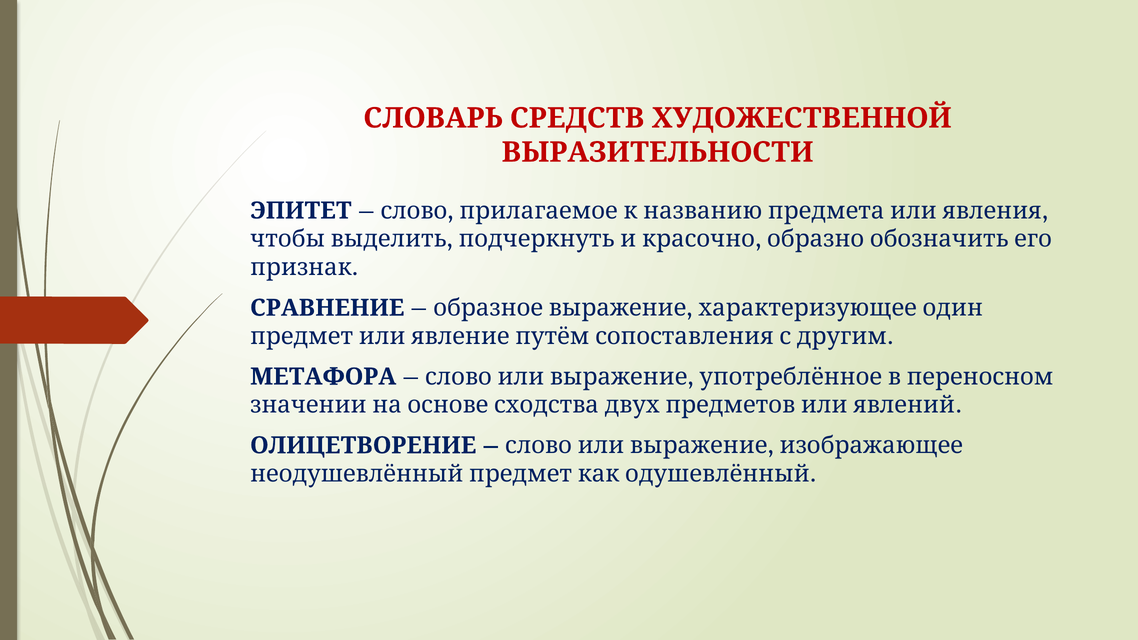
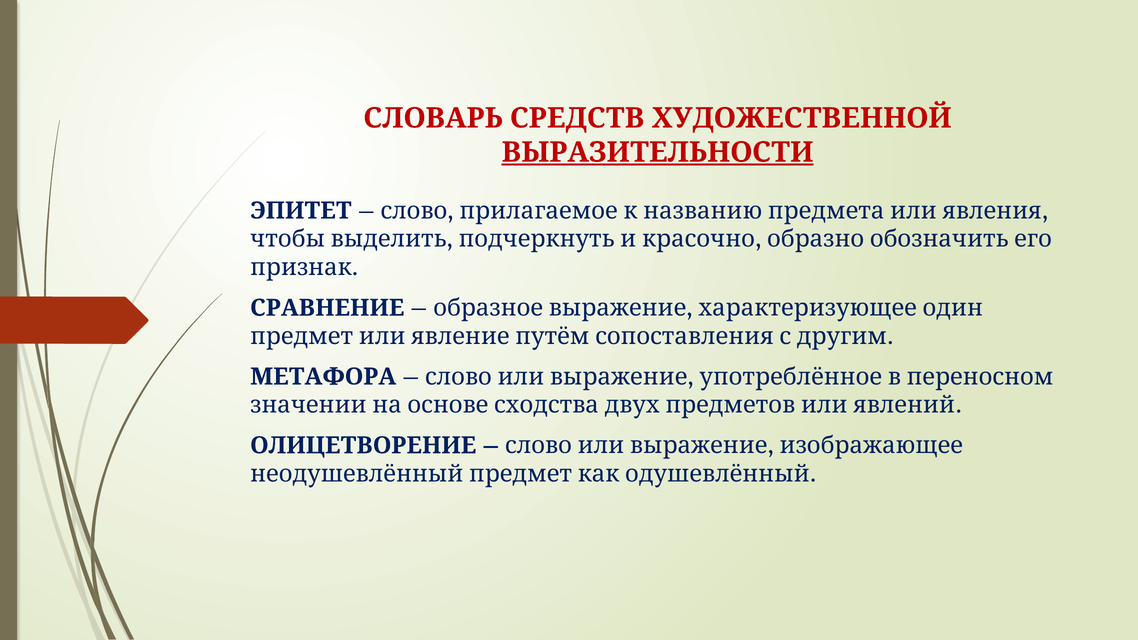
ВЫРАЗИТЕЛЬНОСТИ underline: none -> present
